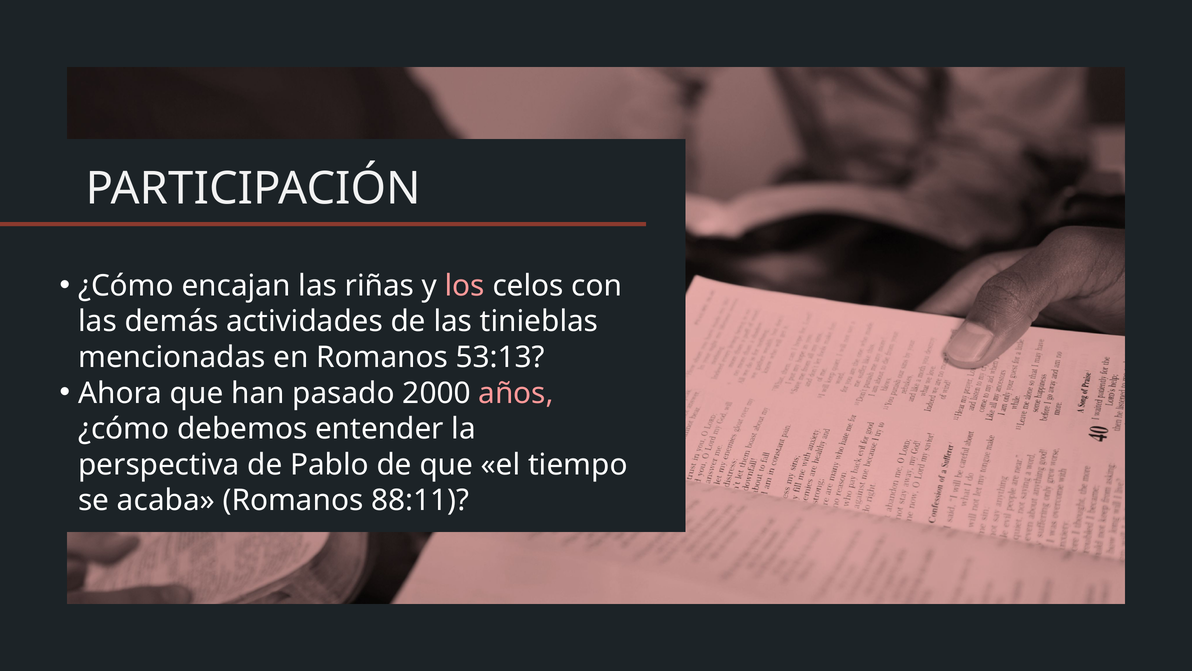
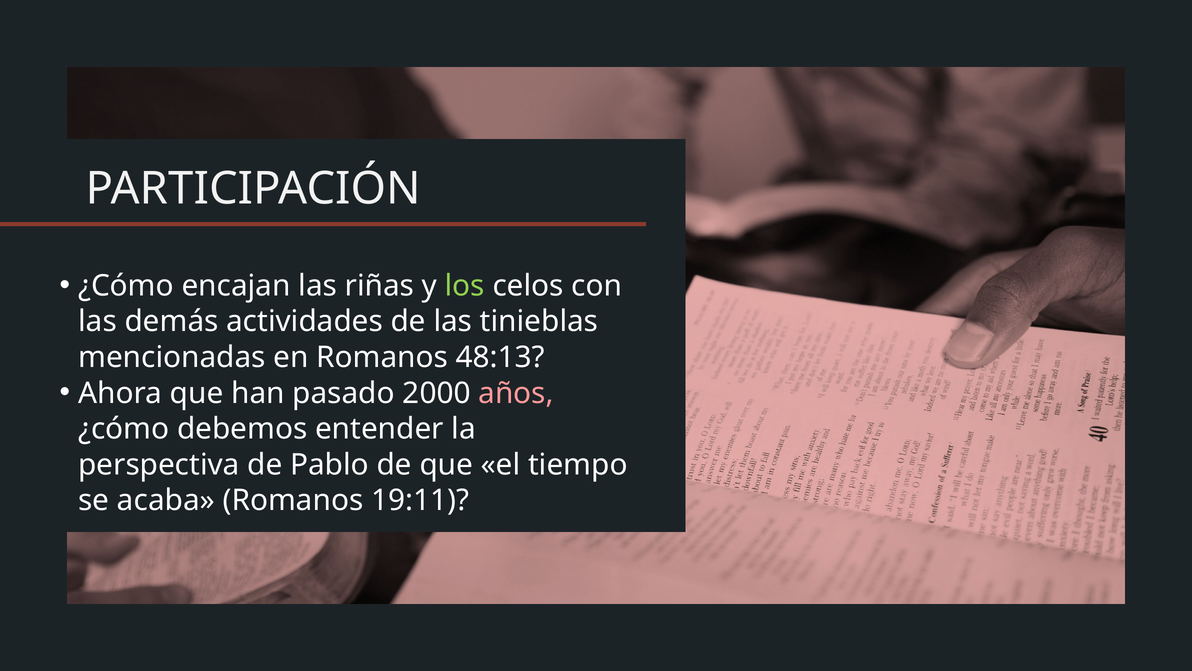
los colour: pink -> light green
53:13: 53:13 -> 48:13
88:11: 88:11 -> 19:11
